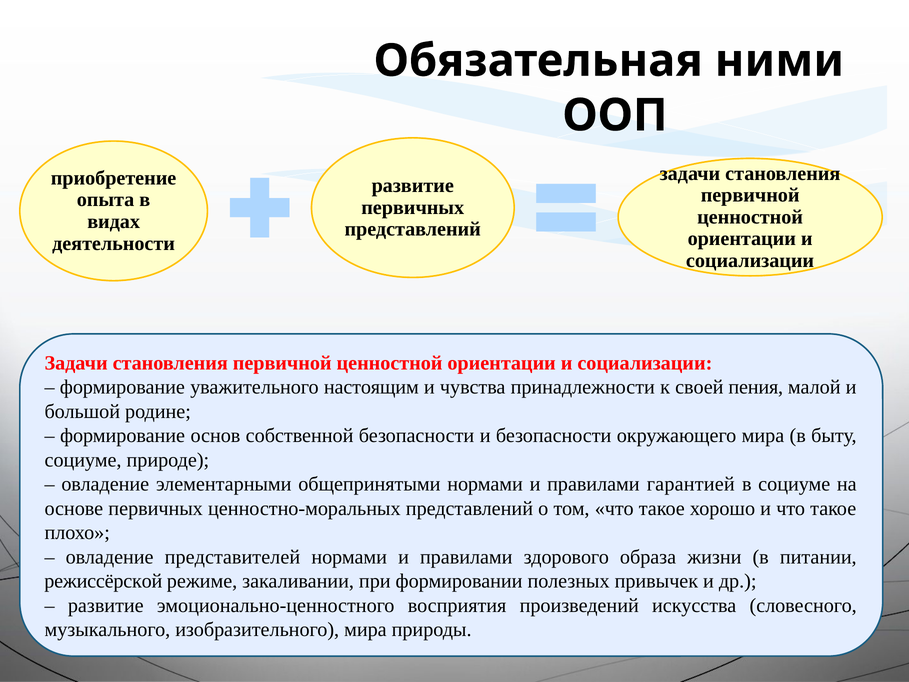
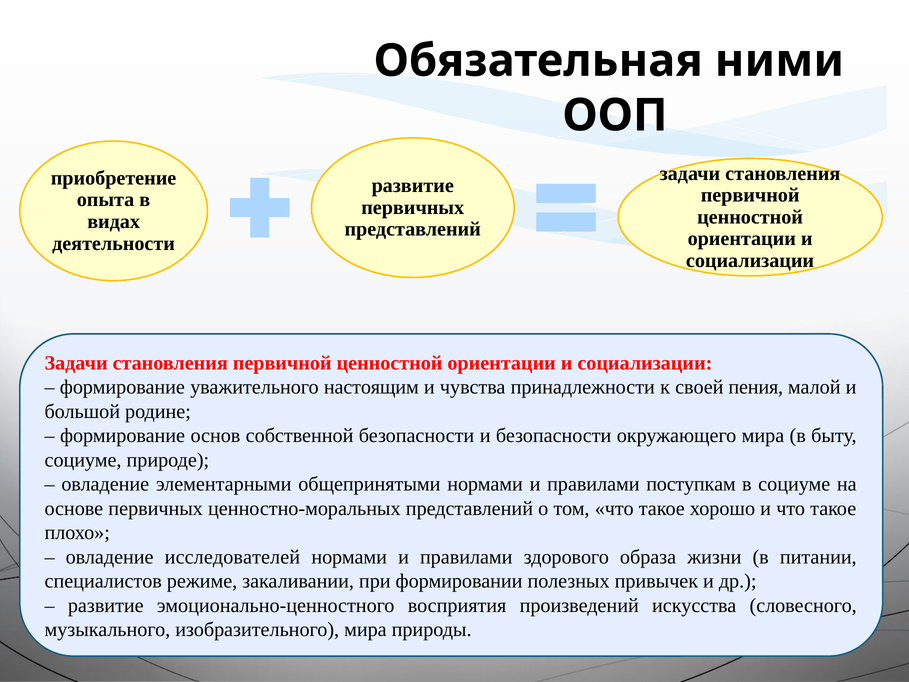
гарантией: гарантией -> поступкам
представителей: представителей -> исследователей
режиссёрской: режиссёрской -> специалистов
